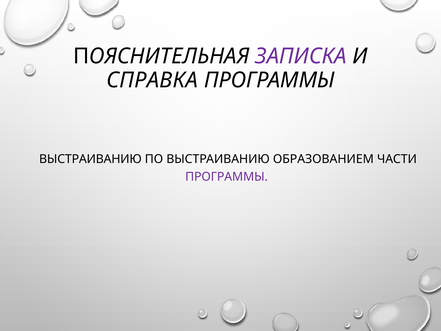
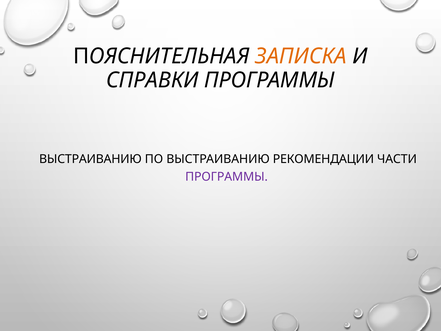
ЗАПИСКА colour: purple -> orange
СПРАВКА: СПРАВКА -> СПРАВКИ
ОБРАЗОВАНИЕМ: ОБРАЗОВАНИЕМ -> РЕКОМЕНДАЦИИ
